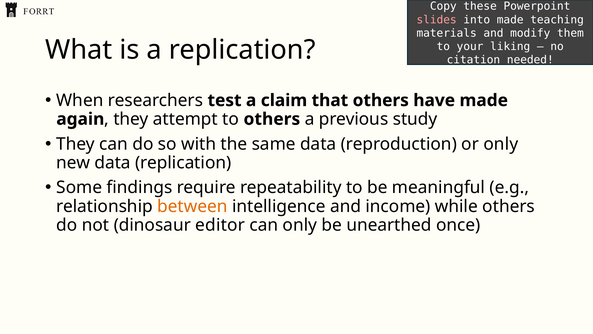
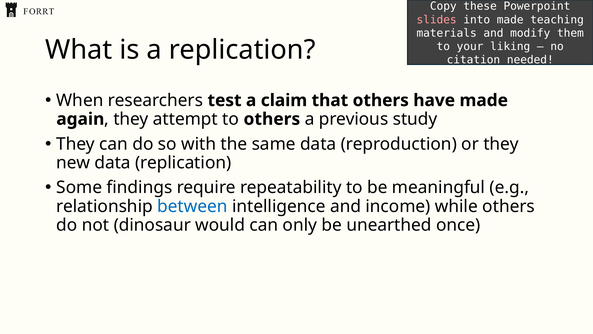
or only: only -> they
between colour: orange -> blue
editor: editor -> would
